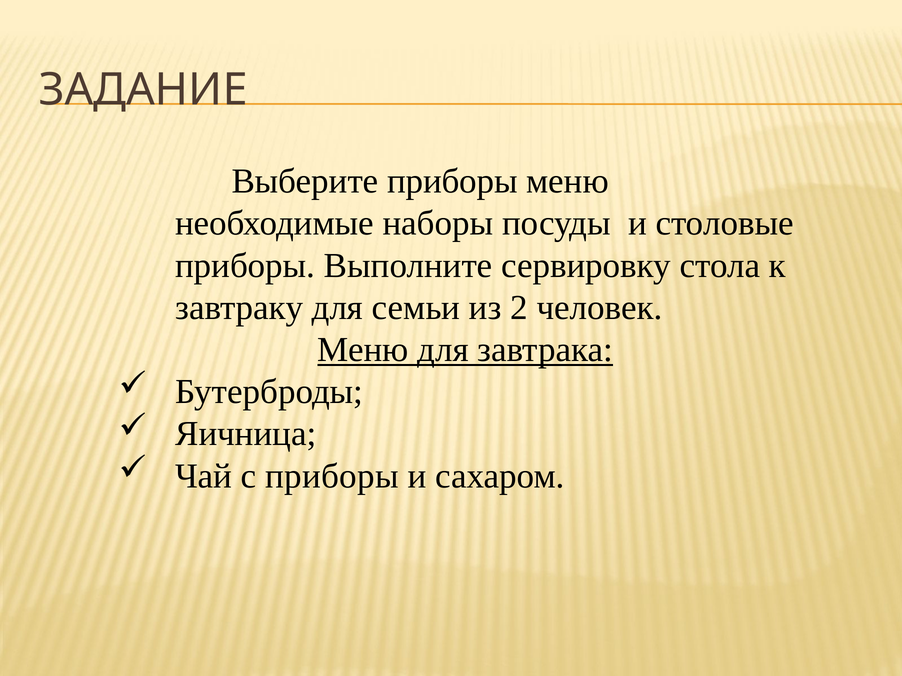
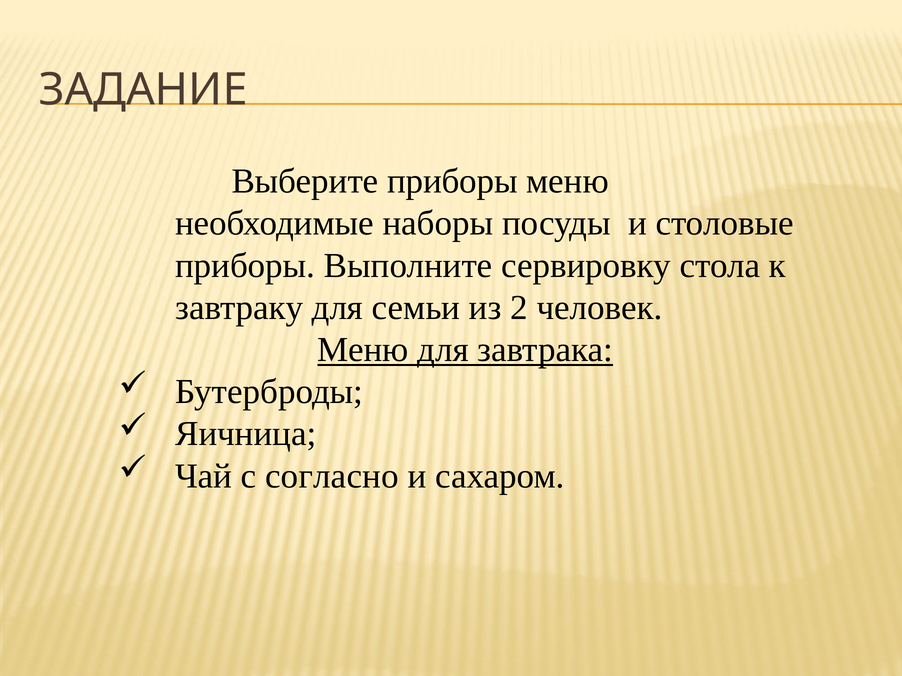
с приборы: приборы -> согласно
